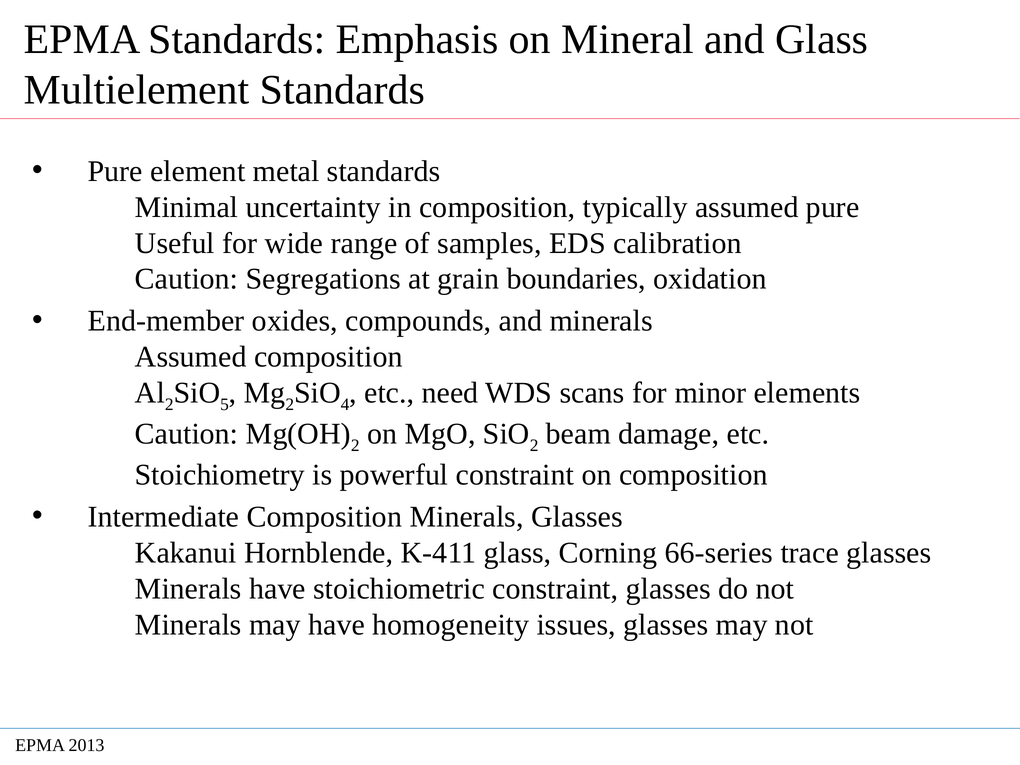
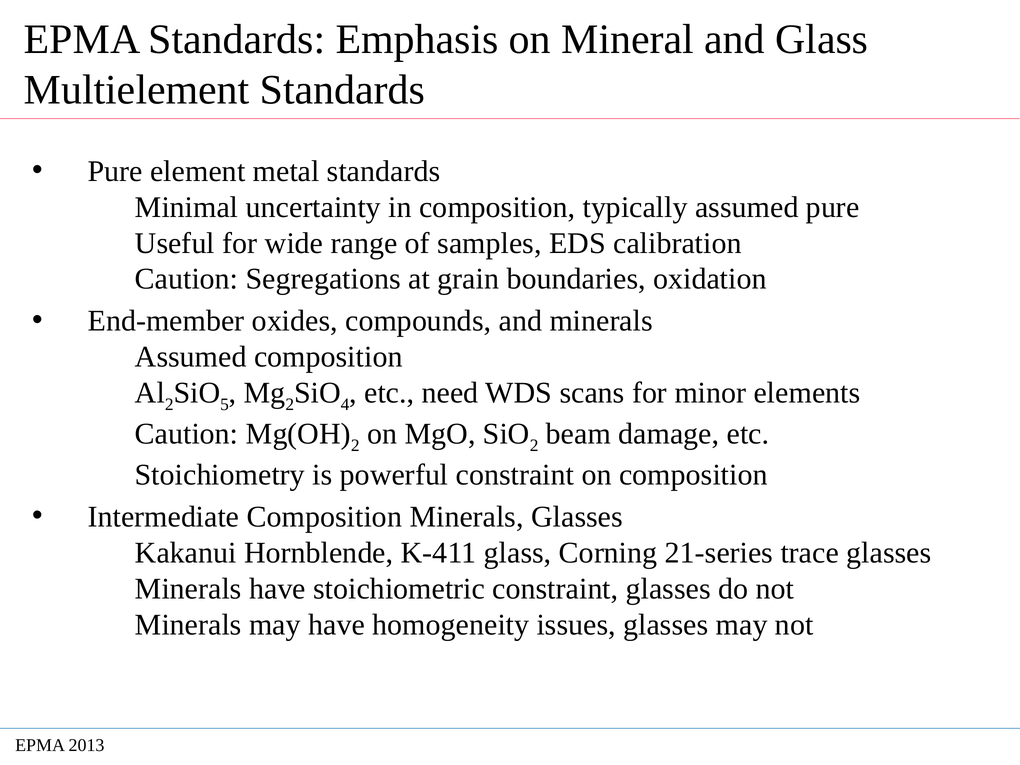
66-series: 66-series -> 21-series
